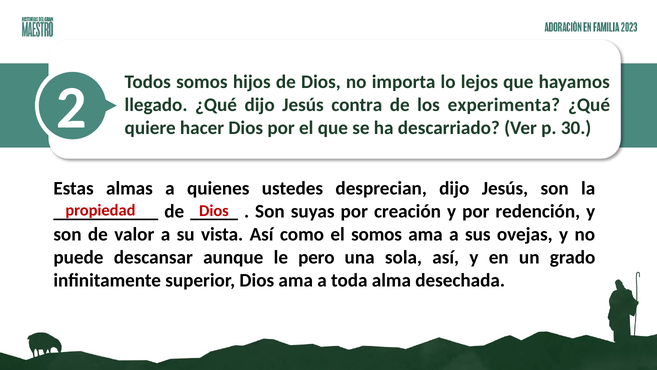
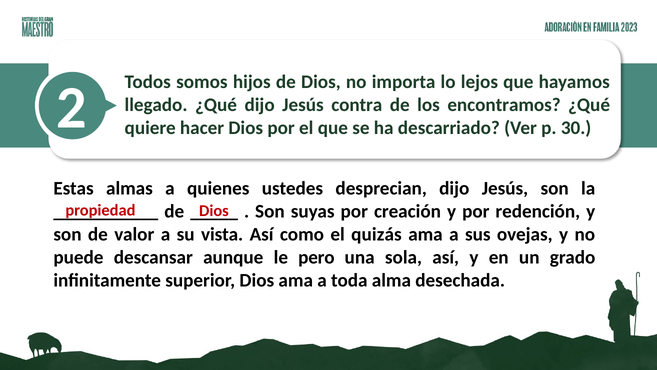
experimenta: experimenta -> encontramos
el somos: somos -> quizás
